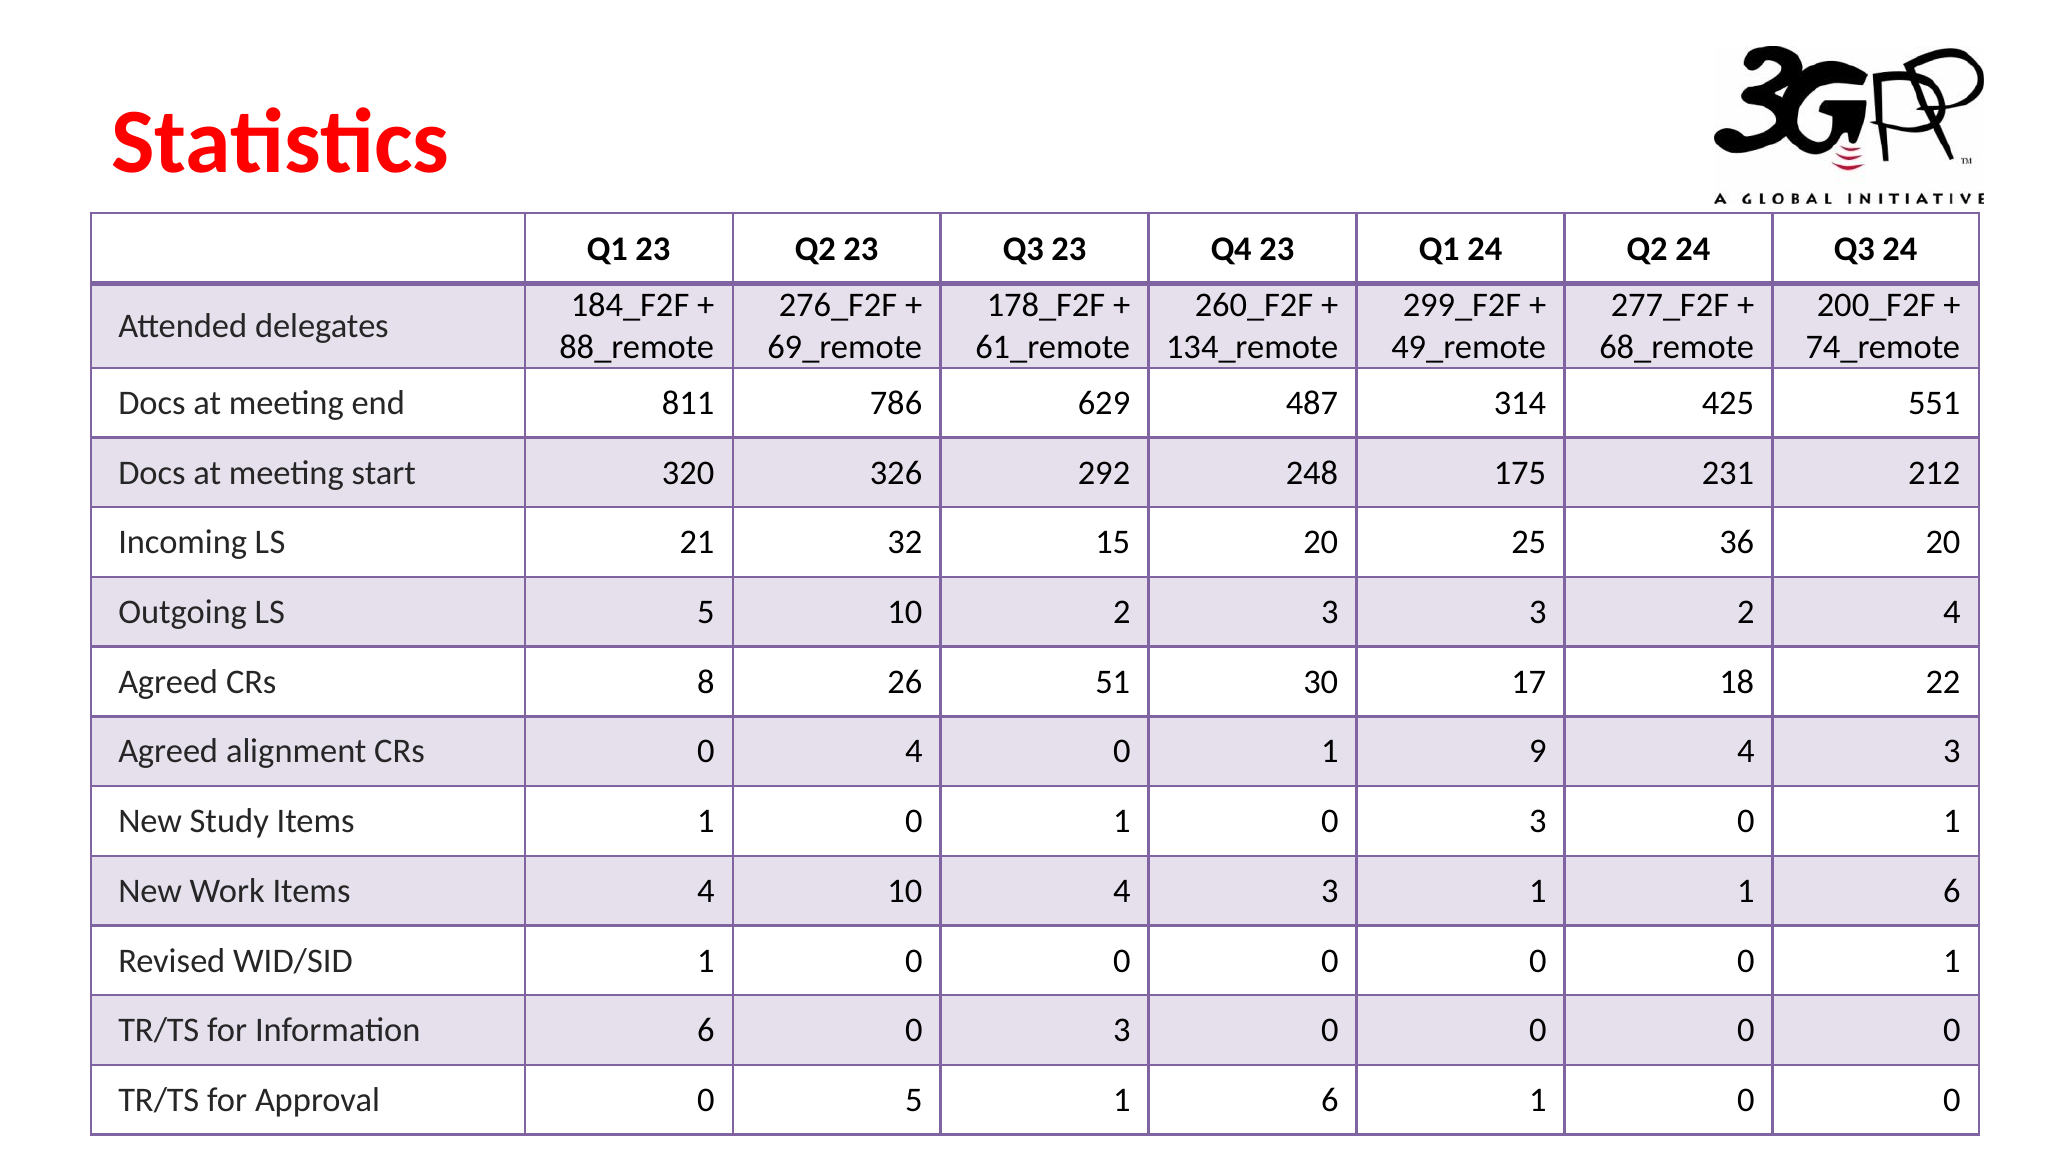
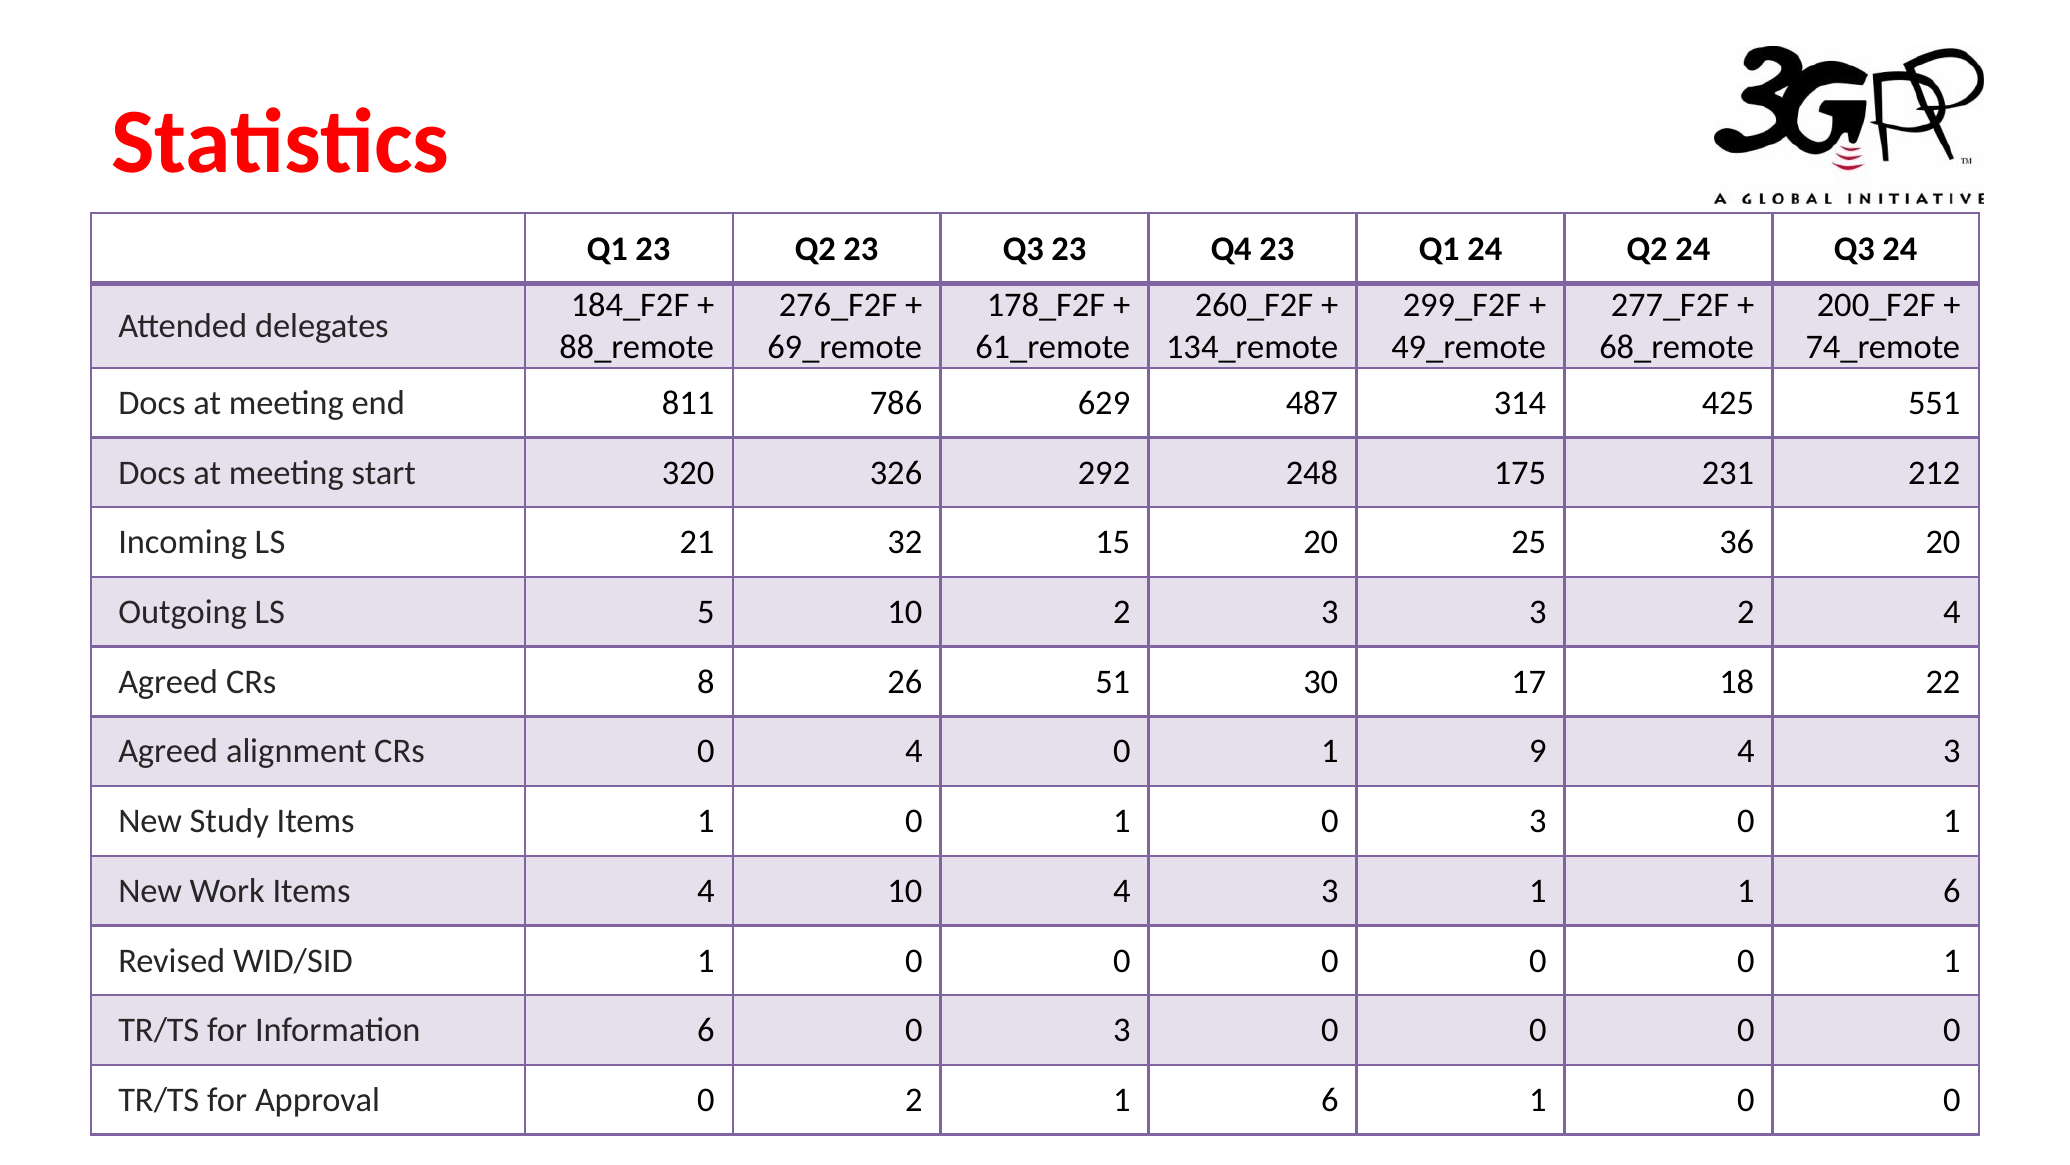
0 5: 5 -> 2
